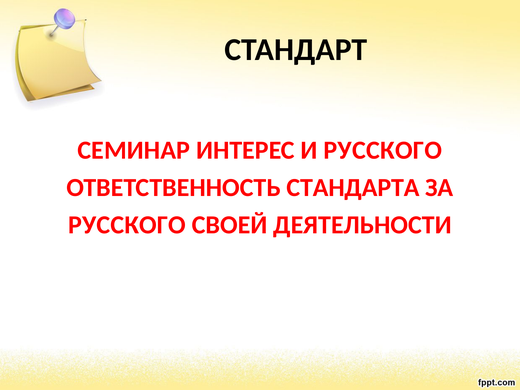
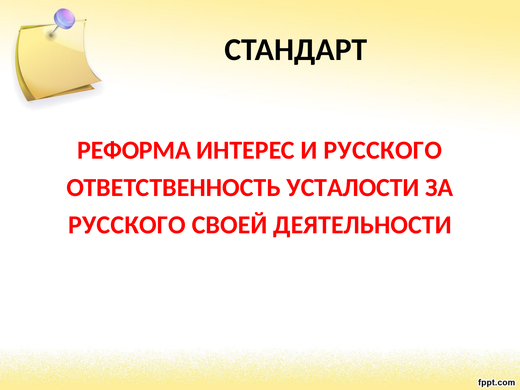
СЕМИНАР: СЕМИНАР -> РЕФОРМА
СТАНДАРТА: СТАНДАРТА -> УСТАЛОСТИ
